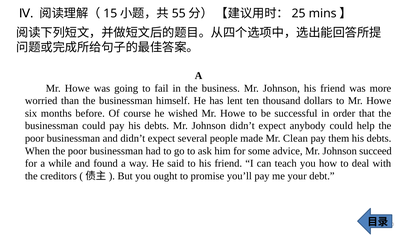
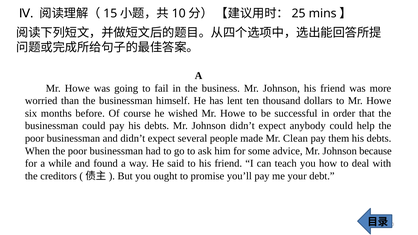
55: 55 -> 10
succeed: succeed -> because
